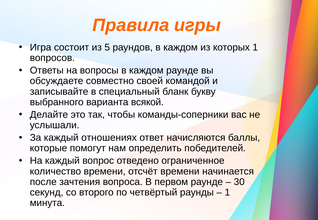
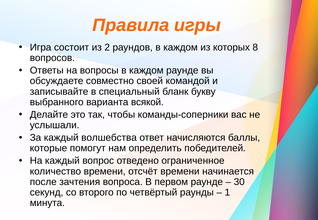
5: 5 -> 2
которых 1: 1 -> 8
отношениях: отношениях -> волшебства
